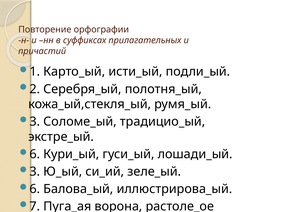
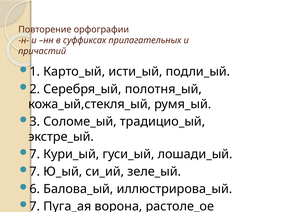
6 at (35, 154): 6 -> 7
3 at (35, 172): 3 -> 7
